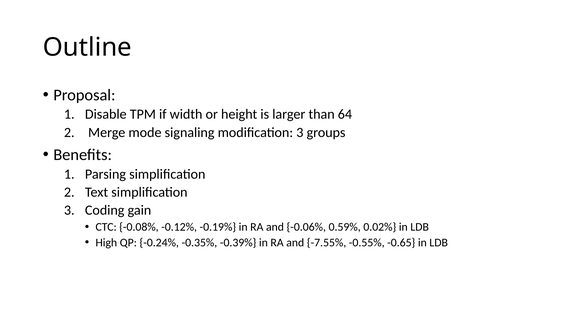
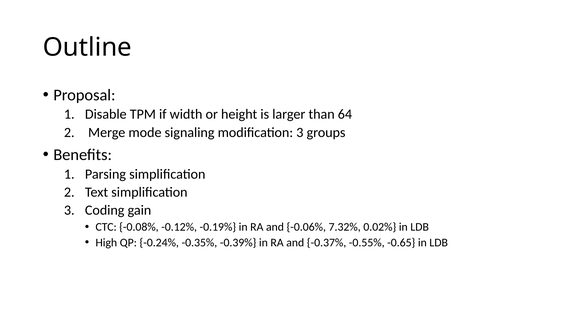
0.59%: 0.59% -> 7.32%
-7.55%: -7.55% -> -0.37%
